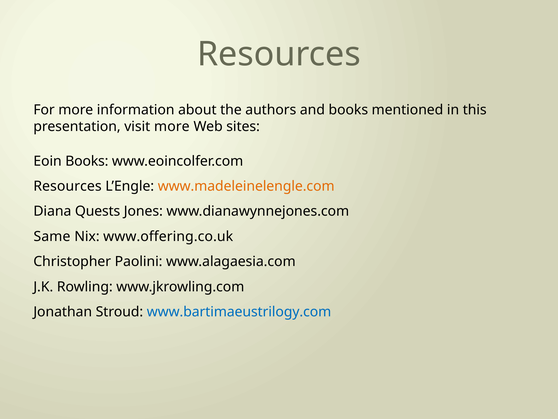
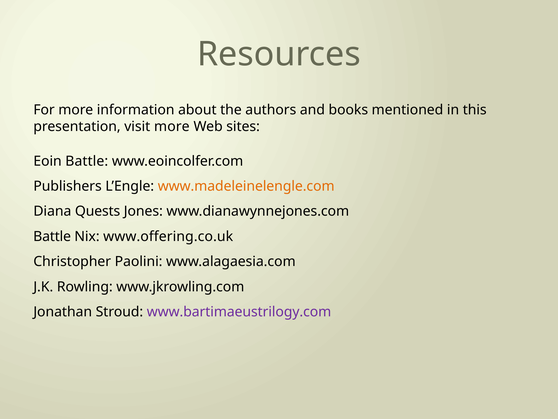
Eoin Books: Books -> Battle
Resources at (67, 186): Resources -> Publishers
Same at (52, 236): Same -> Battle
www.bartimaeustrilogy.com colour: blue -> purple
